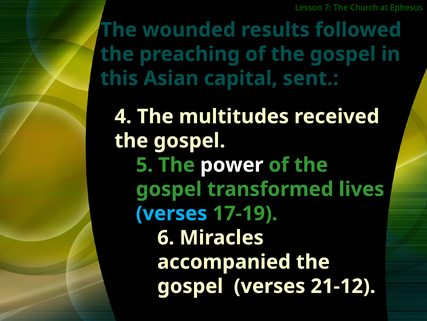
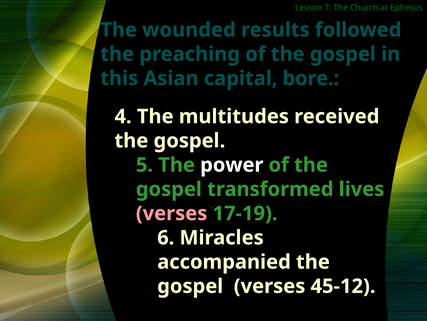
sent: sent -> bore
verses at (172, 213) colour: light blue -> pink
21-12: 21-12 -> 45-12
